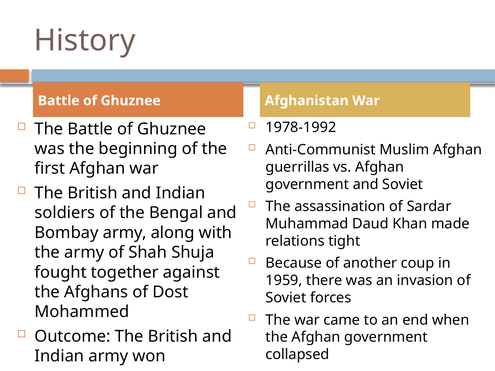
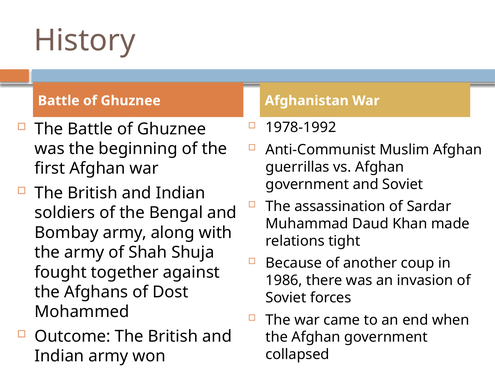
1959: 1959 -> 1986
